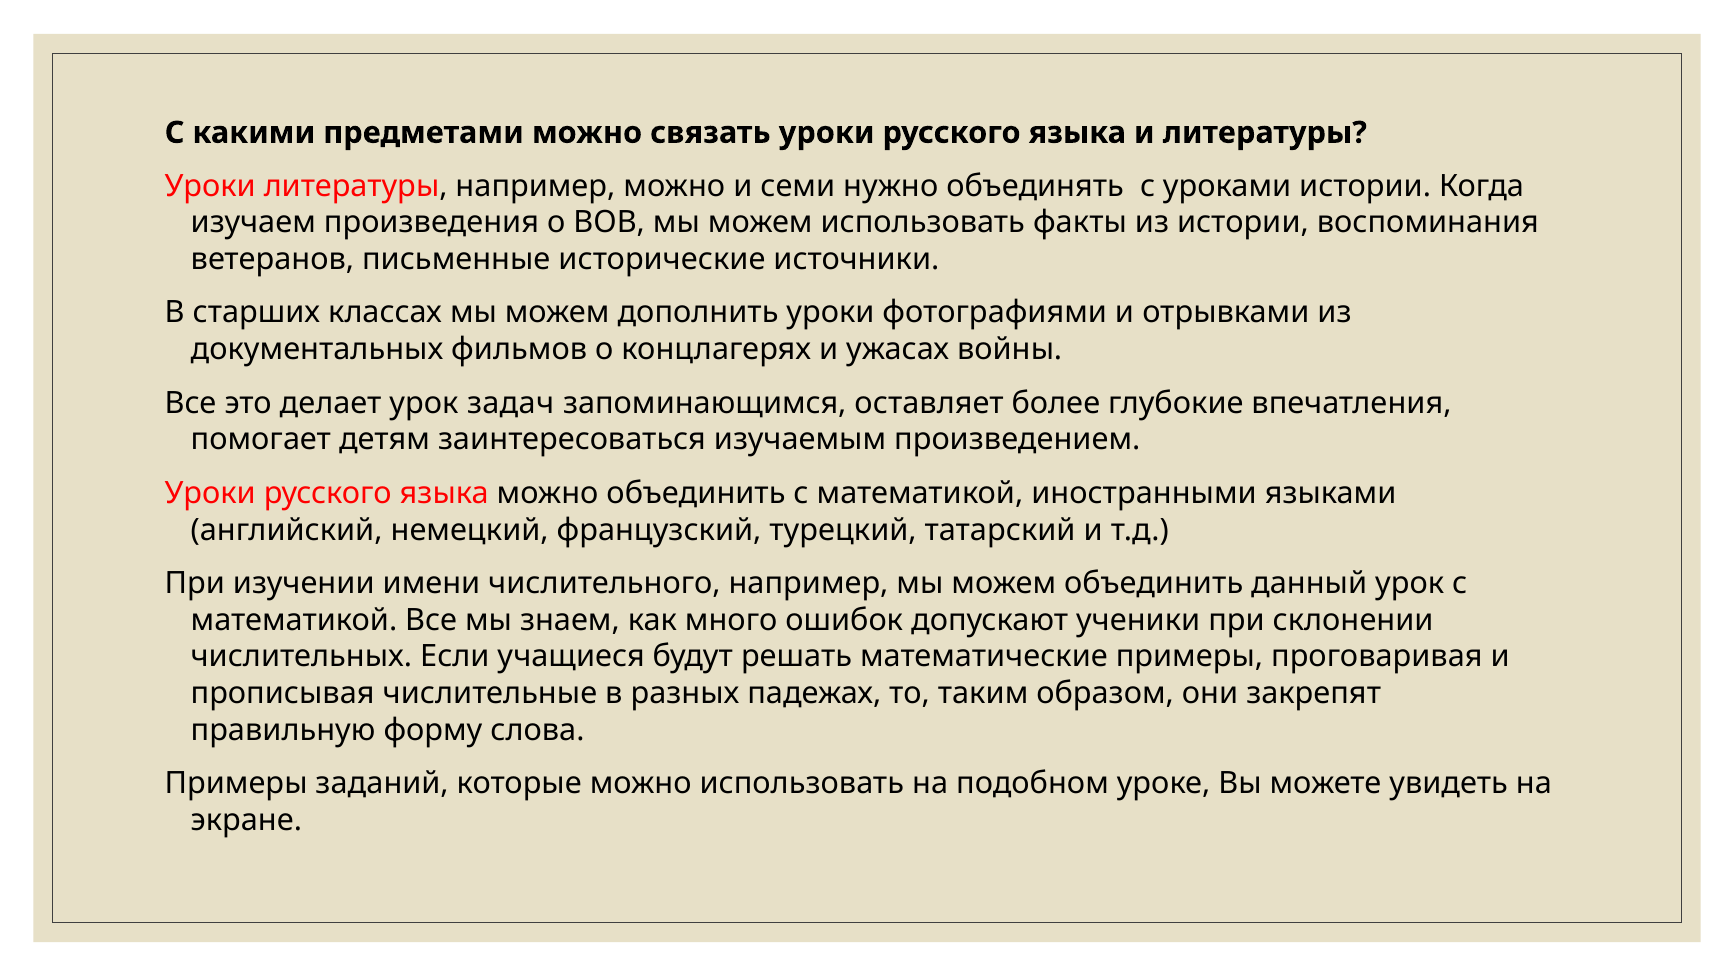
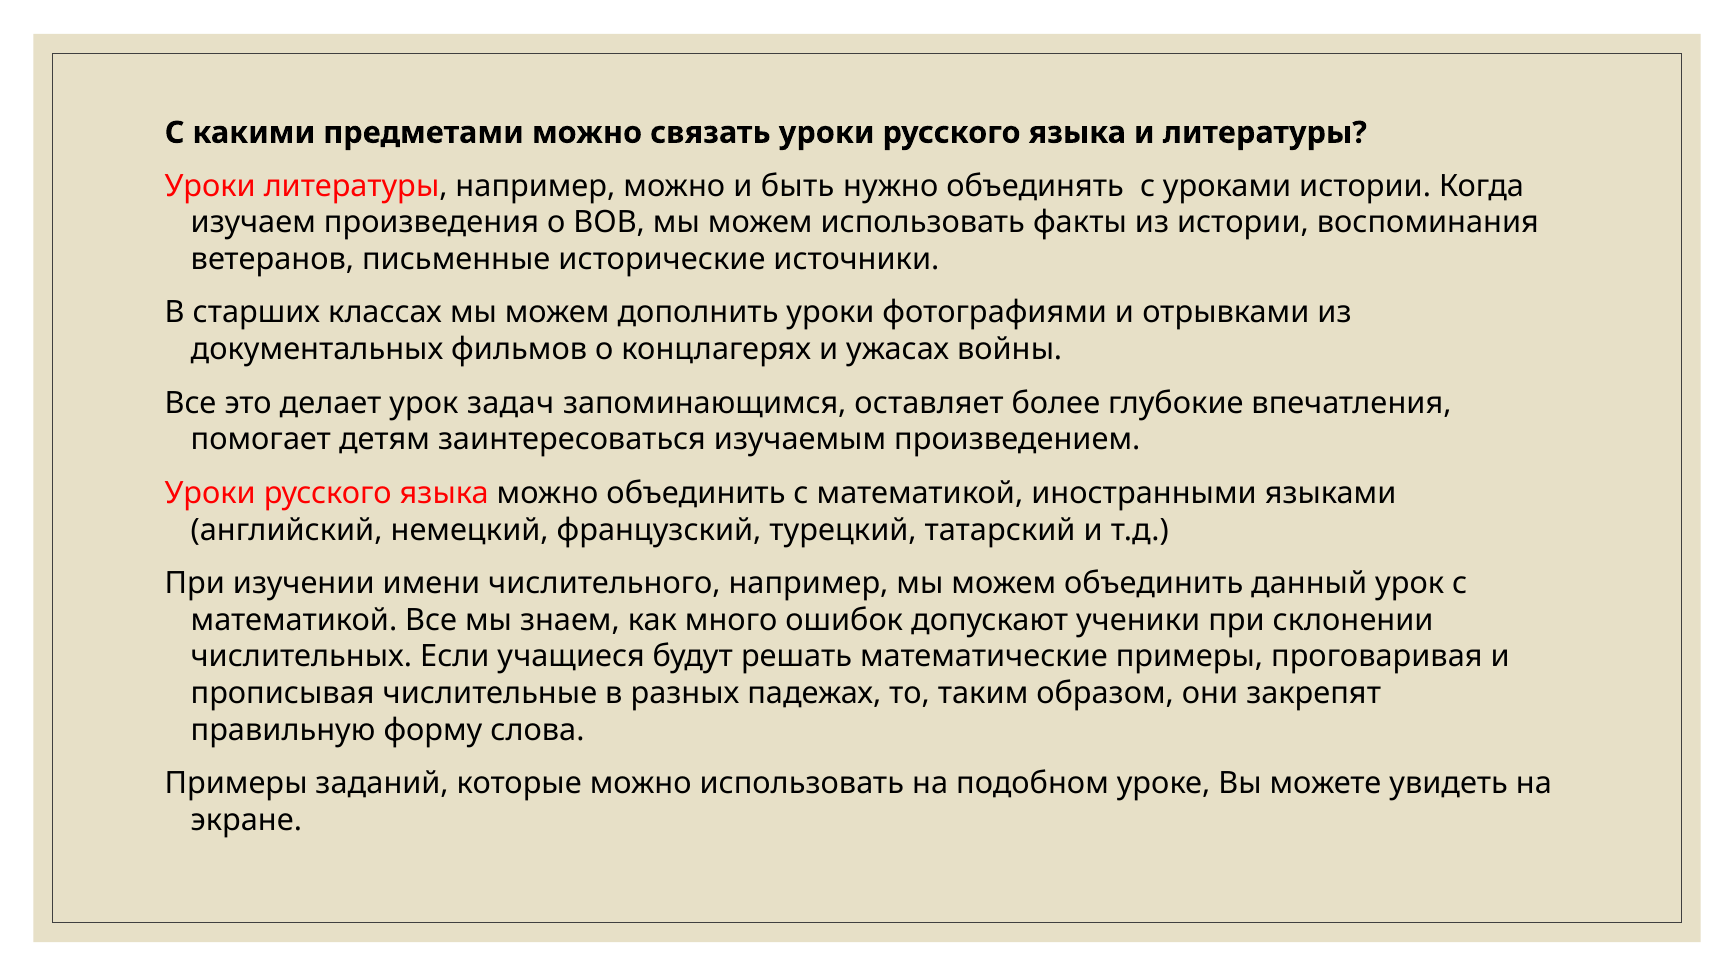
семи: семи -> быть
